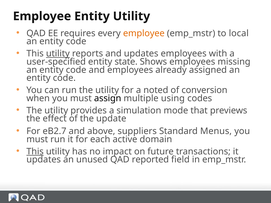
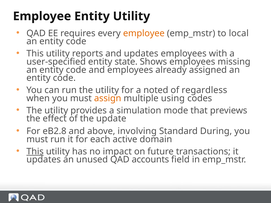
utility at (58, 54) underline: present -> none
conversion: conversion -> regardless
assign colour: black -> orange
eB2.7: eB2.7 -> eB2.8
suppliers: suppliers -> involving
Menus: Menus -> During
reported: reported -> accounts
